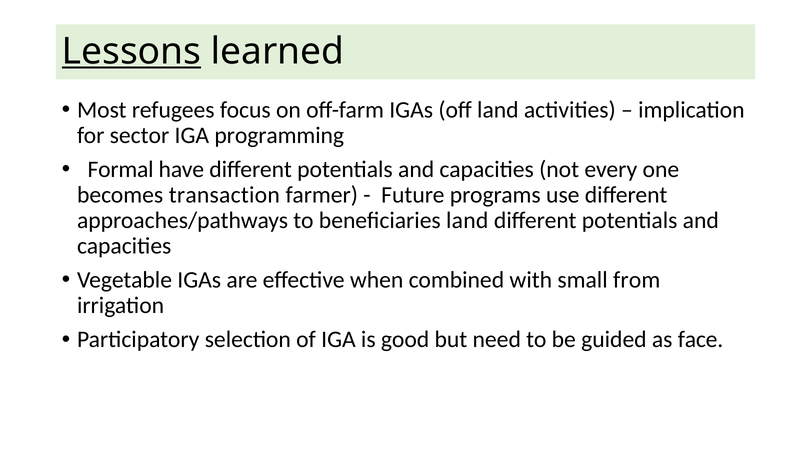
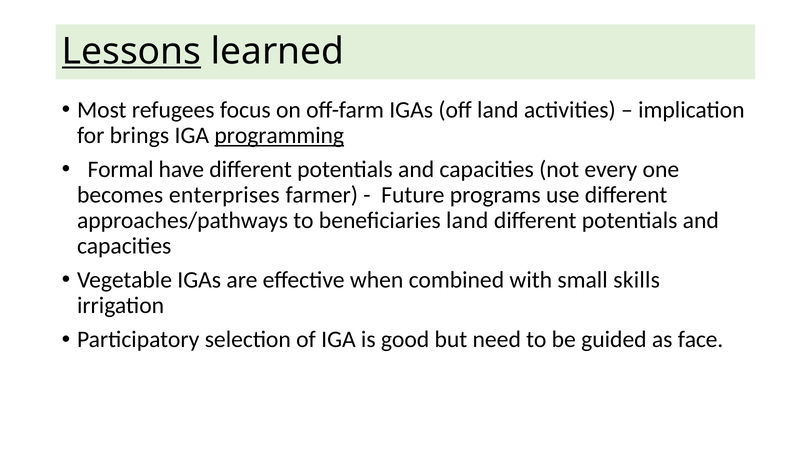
sector: sector -> brings
programming underline: none -> present
transaction: transaction -> enterprises
from: from -> skills
